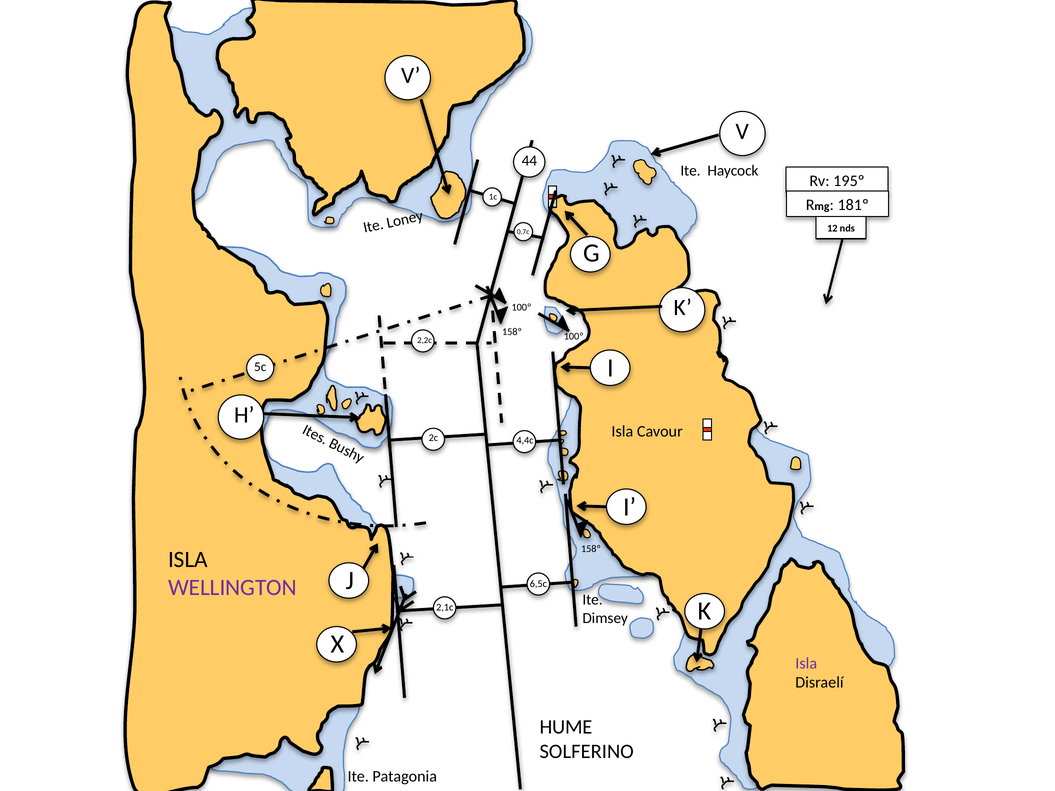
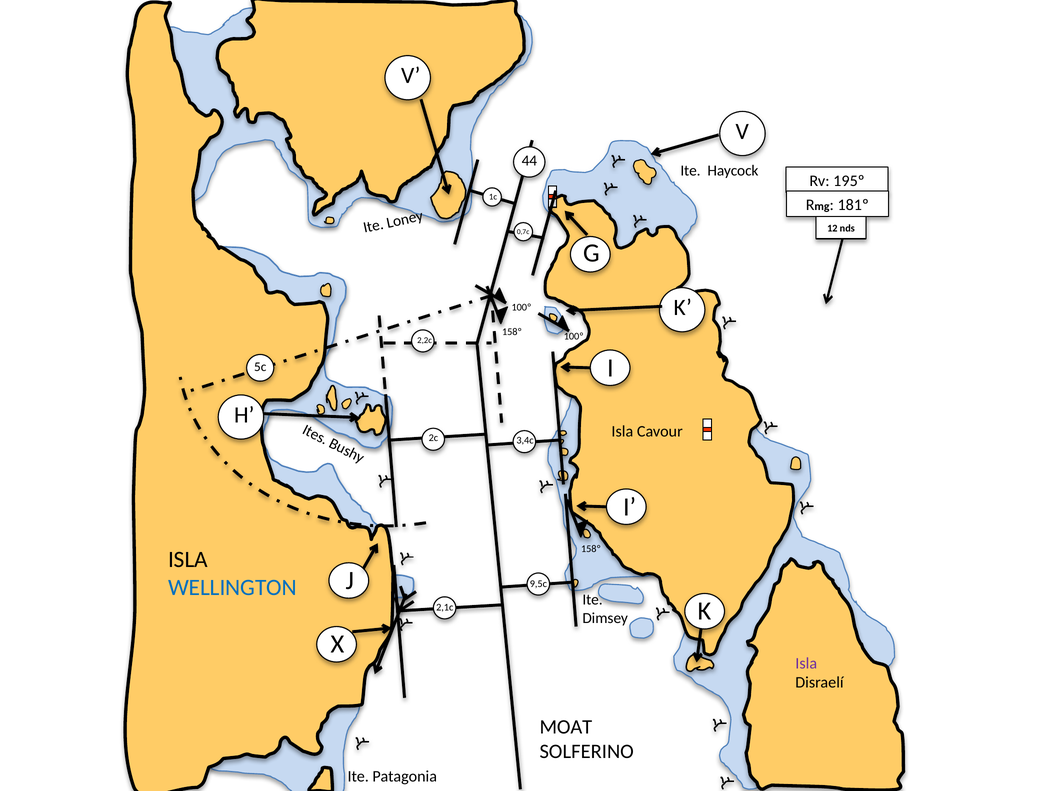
4,4c: 4,4c -> 3,4c
WELLINGTON colour: purple -> blue
6,5c: 6,5c -> 9,5c
HUME: HUME -> MOAT
